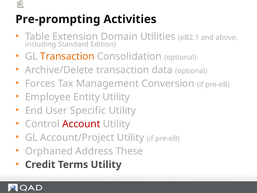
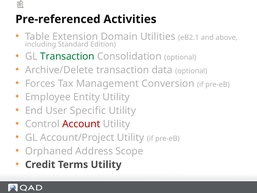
Pre-prompting: Pre-prompting -> Pre-referenced
Transaction at (67, 56) colour: orange -> green
These: These -> Scope
